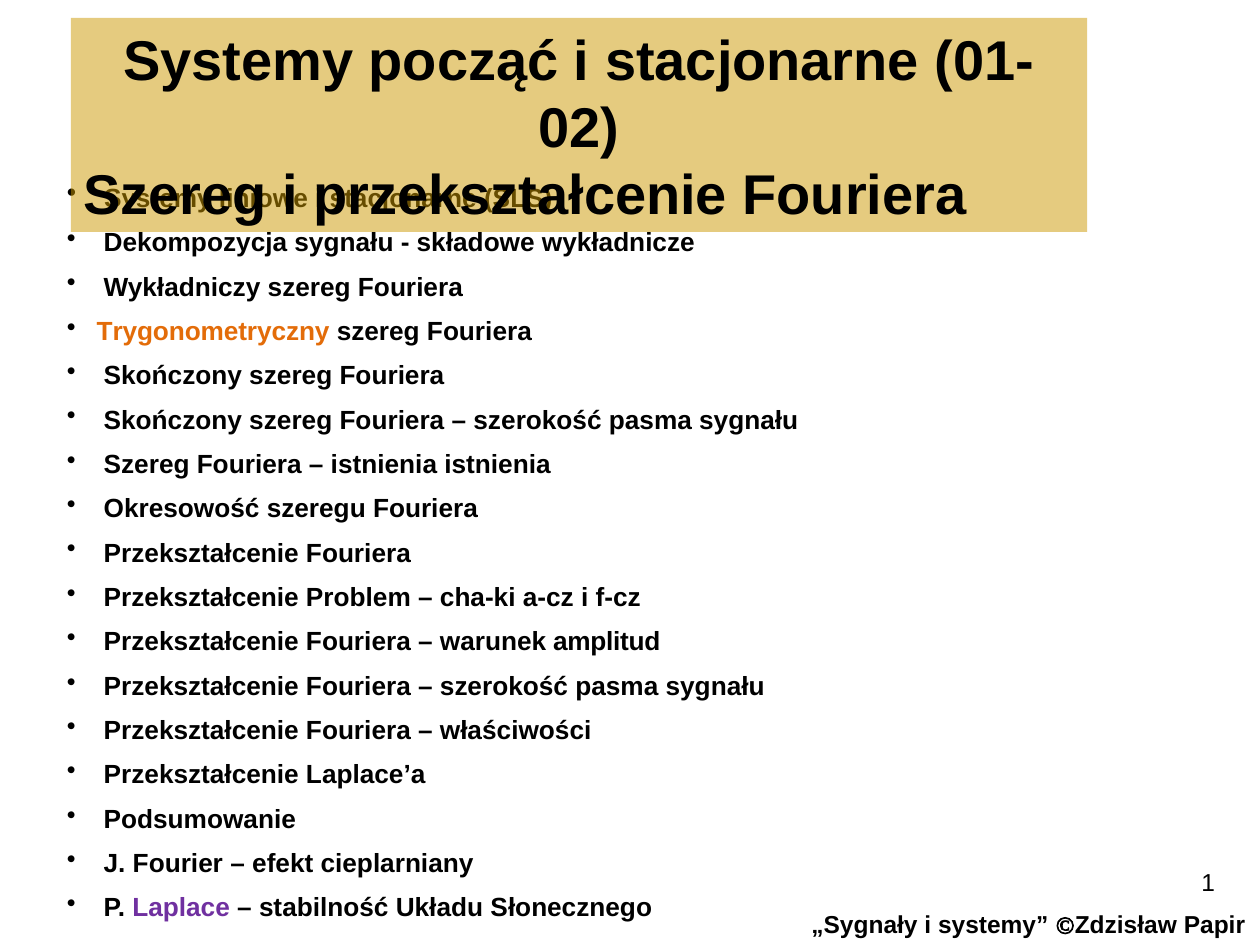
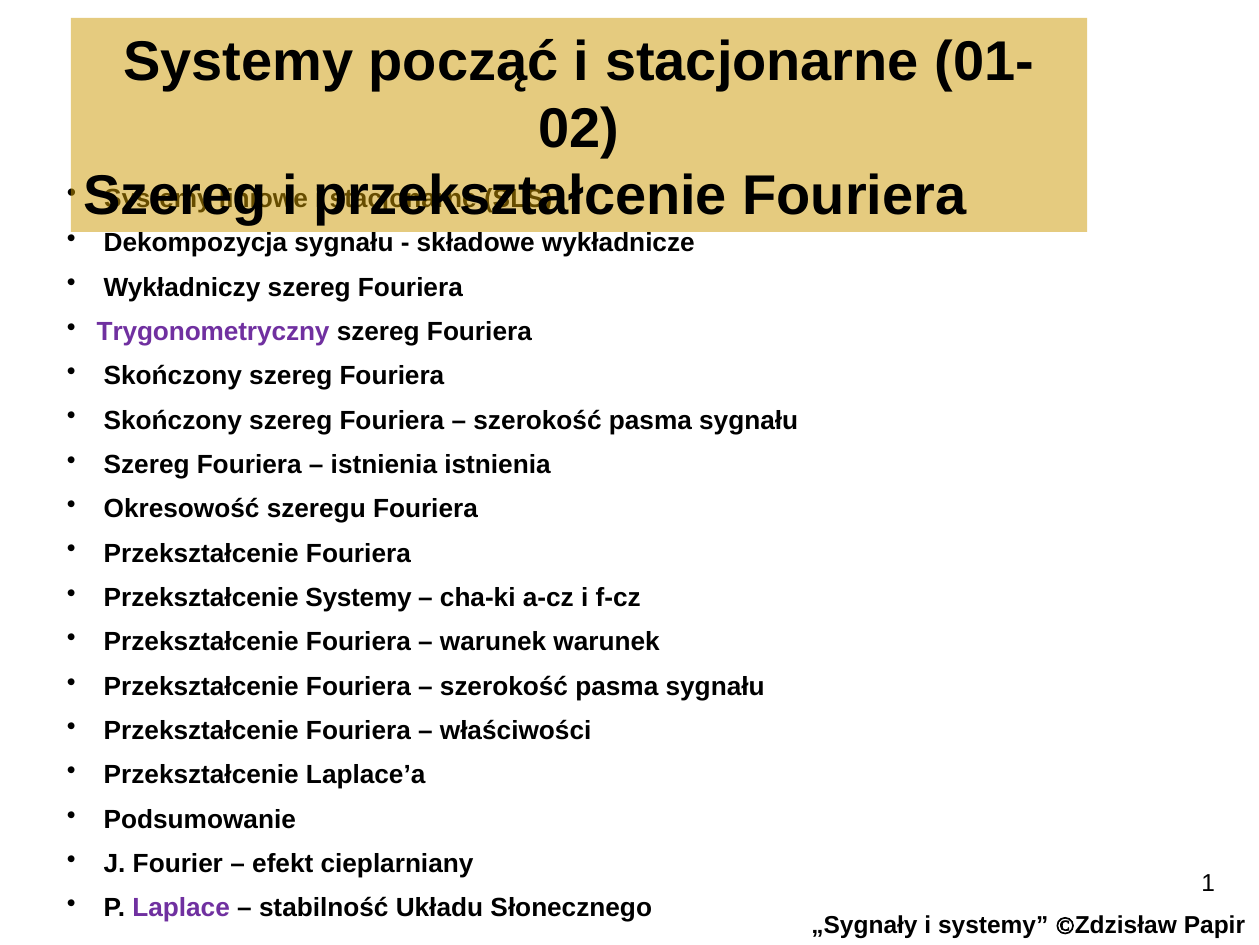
Trygonometryczny colour: orange -> purple
Przekształcenie Problem: Problem -> Systemy
warunek amplitud: amplitud -> warunek
